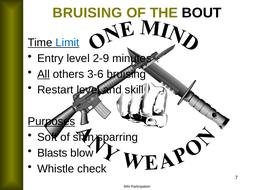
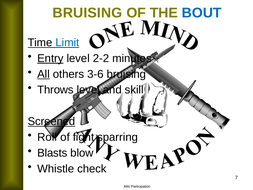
BOUT colour: black -> blue
Entry underline: none -> present
2-9: 2-9 -> 2-2
Restart: Restart -> Throws
Purposes: Purposes -> Screened
Soft: Soft -> Roll
shin: shin -> fight
